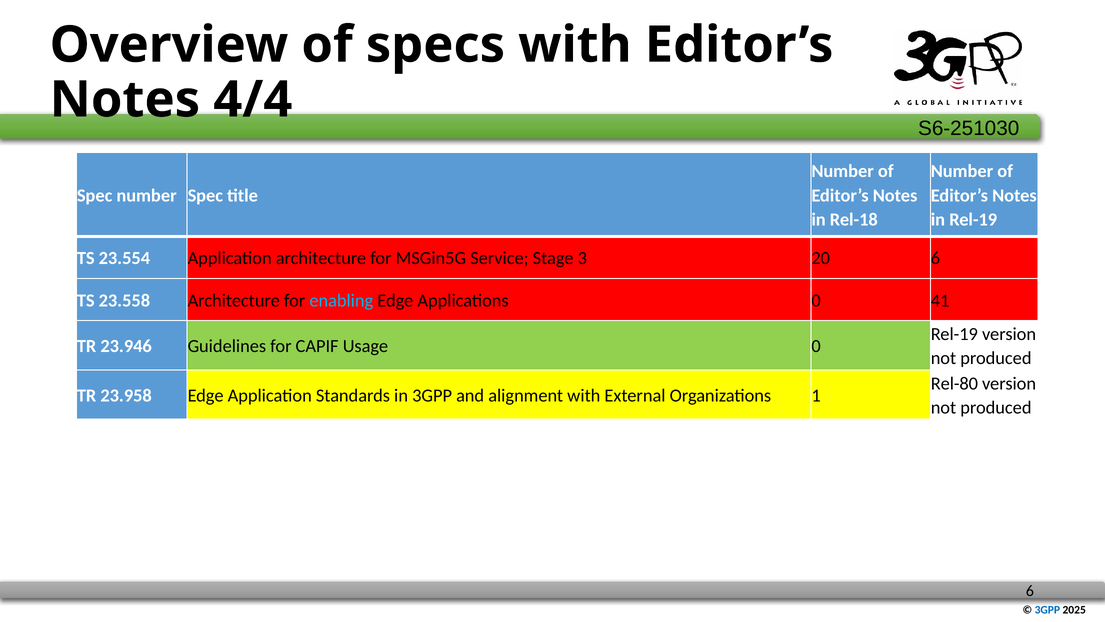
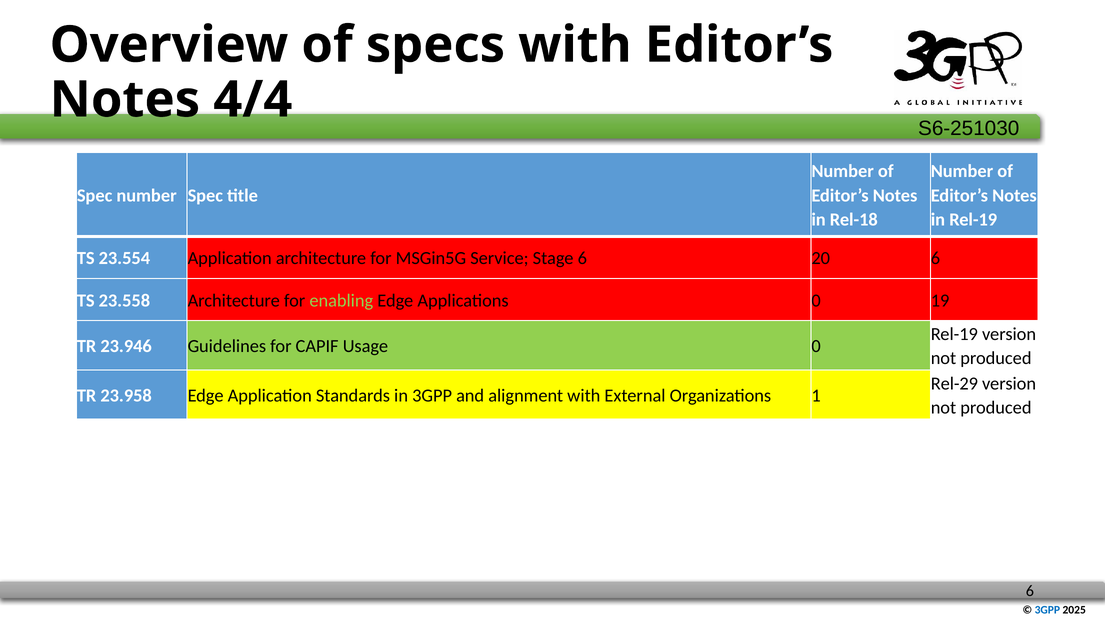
Stage 3: 3 -> 6
enabling colour: light blue -> light green
41: 41 -> 19
Rel-80: Rel-80 -> Rel-29
